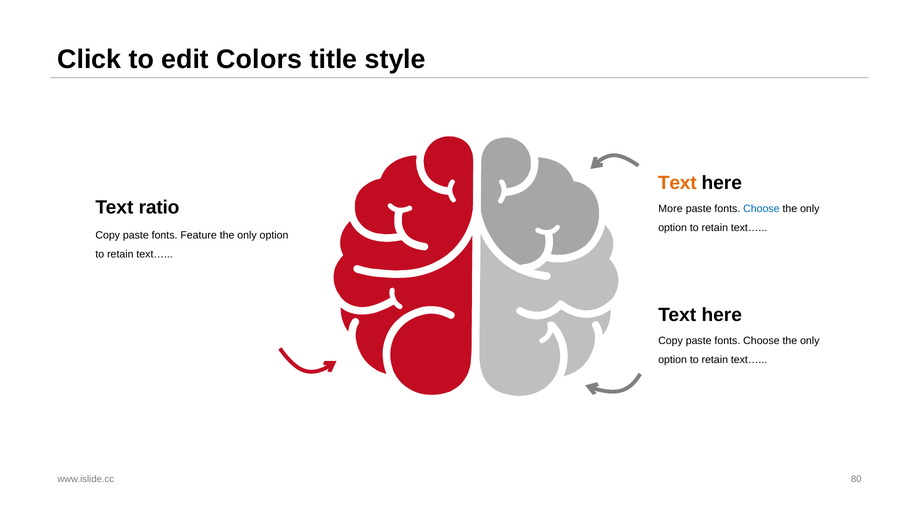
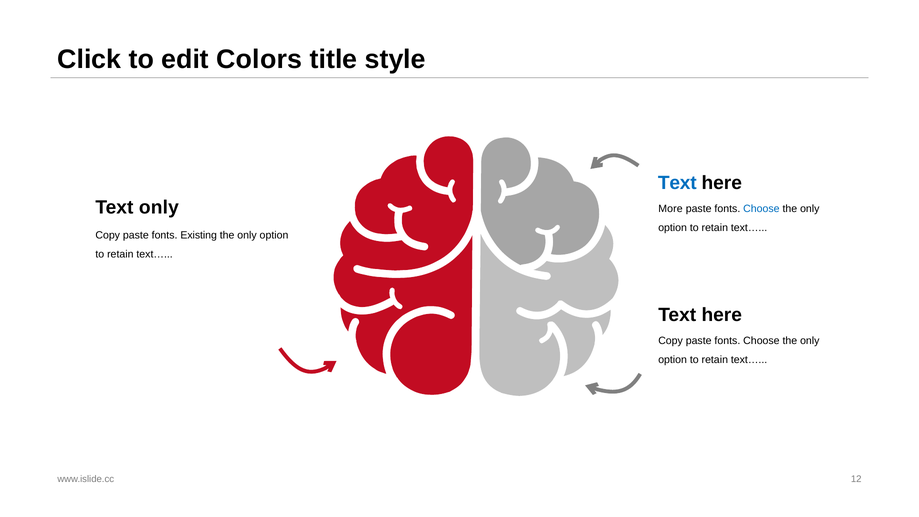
Text at (677, 183) colour: orange -> blue
Text ratio: ratio -> only
Feature: Feature -> Existing
80: 80 -> 12
